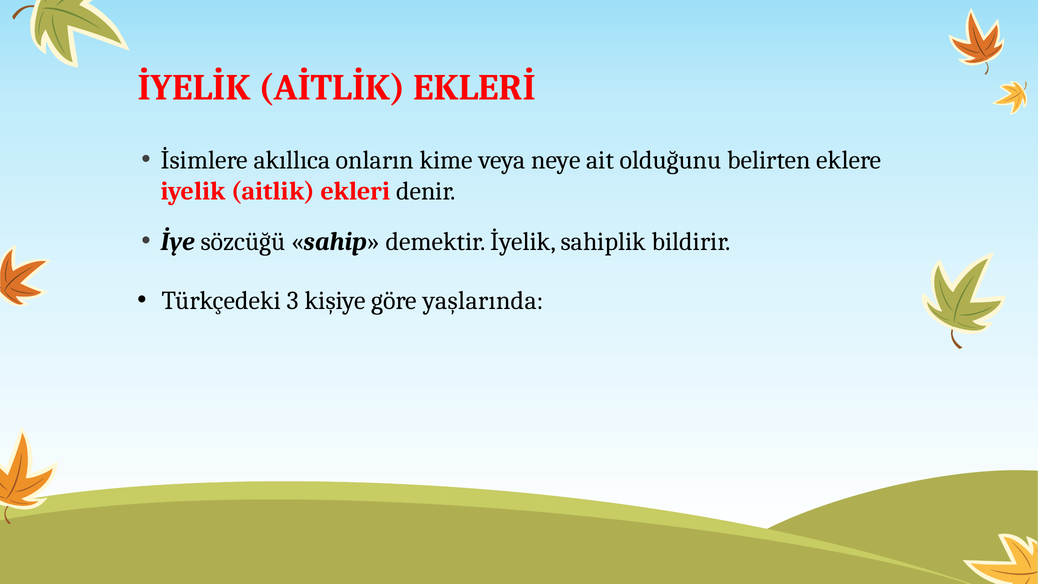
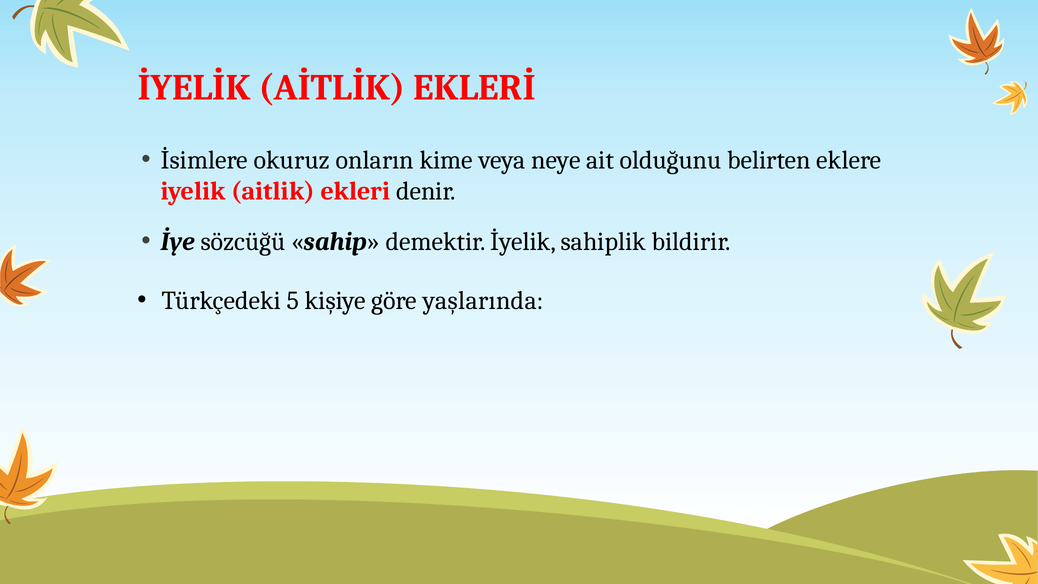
akıllıca: akıllıca -> okuruz
3: 3 -> 5
